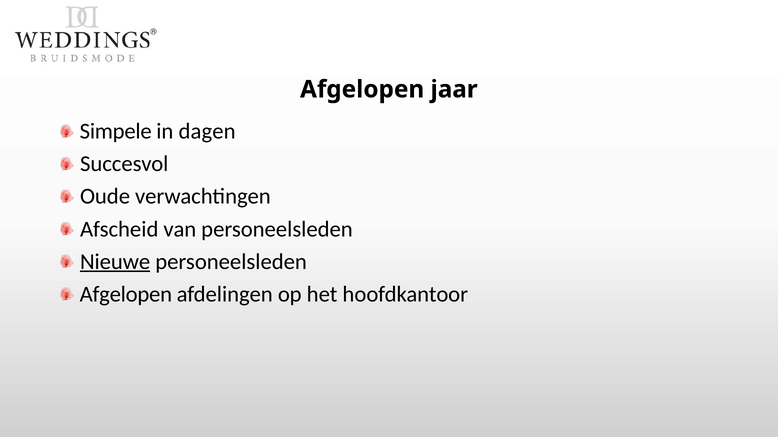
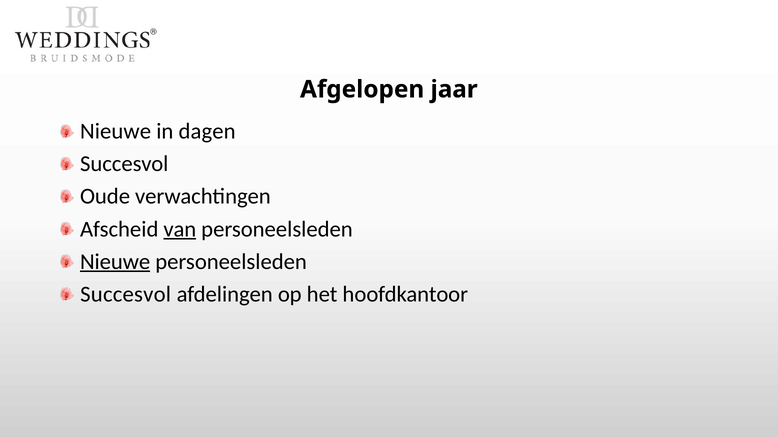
Simpele at (116, 132): Simpele -> Nieuwe
van underline: none -> present
Afgelopen at (126, 295): Afgelopen -> Succesvol
